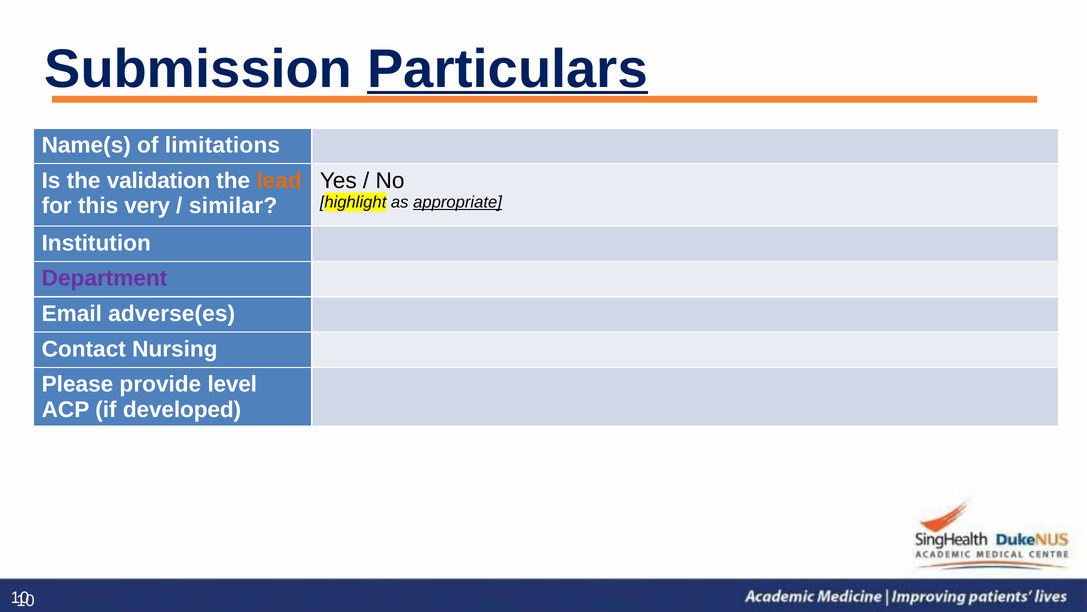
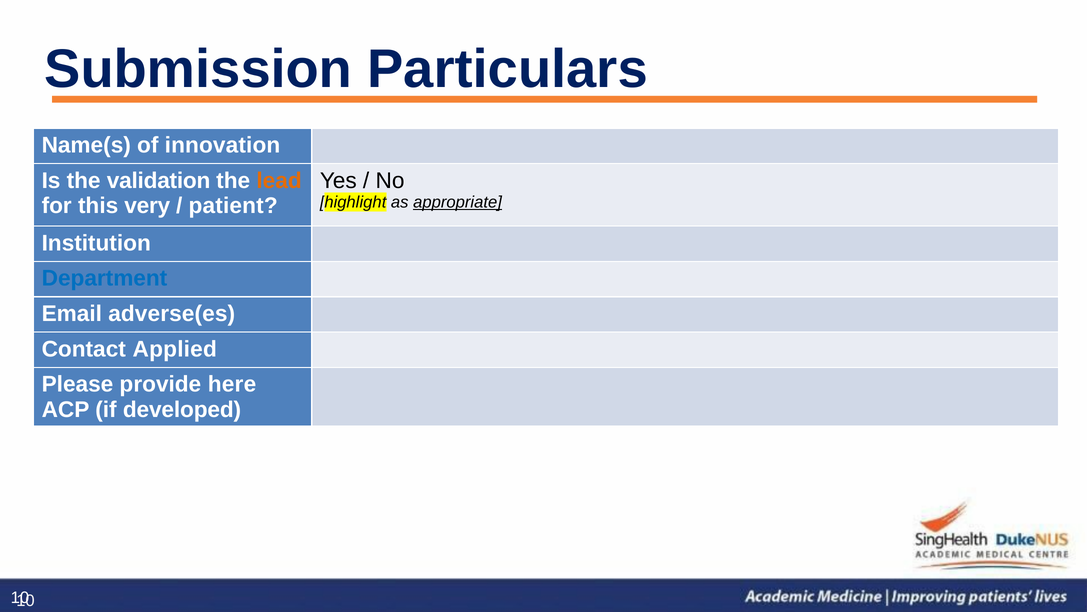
Particulars underline: present -> none
limitations: limitations -> innovation
similar: similar -> patient
Department colour: purple -> blue
Nursing: Nursing -> Applied
level: level -> here
